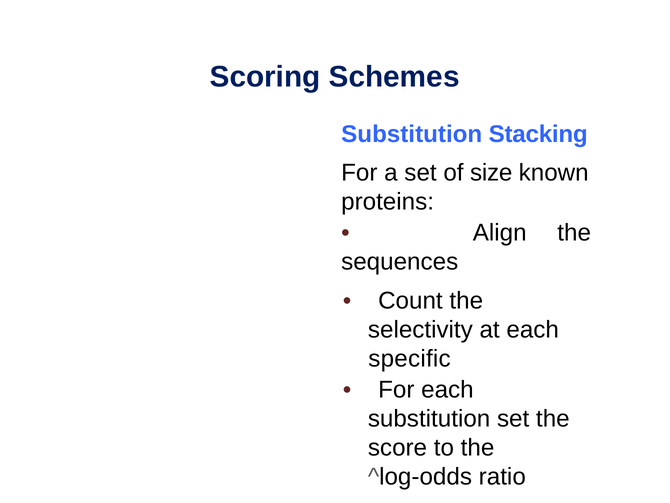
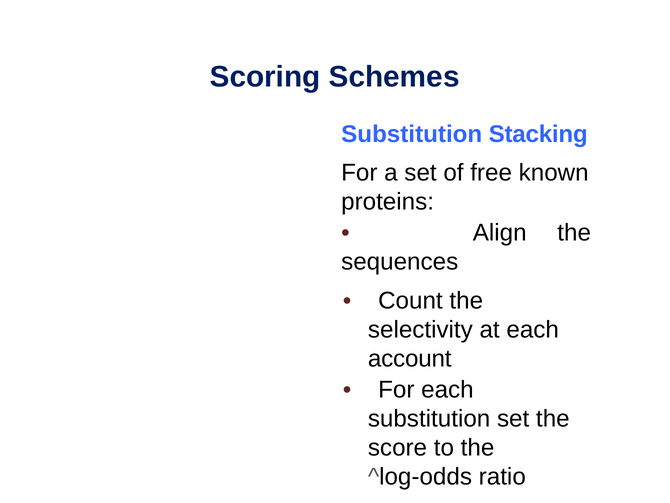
size: size -> free
specific: specific -> account
